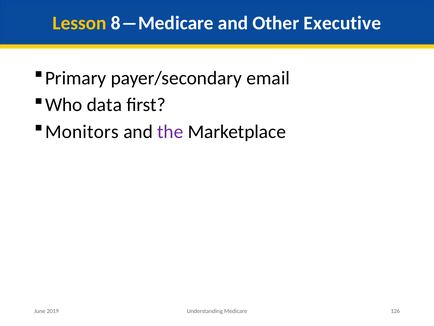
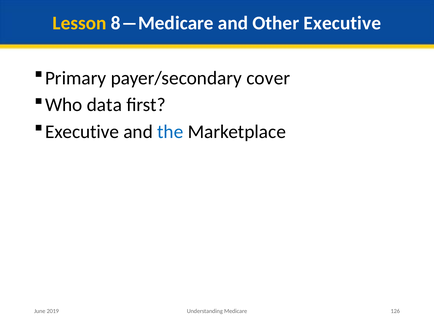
email: email -> cover
Monitors at (82, 131): Monitors -> Executive
the colour: purple -> blue
